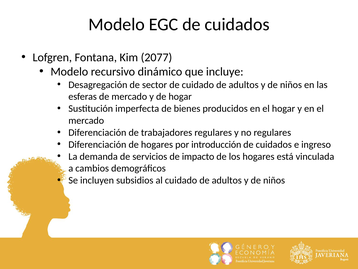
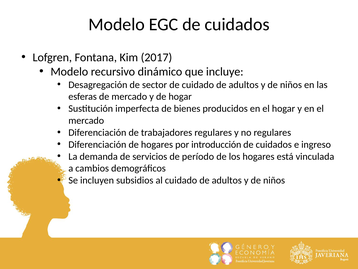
2077: 2077 -> 2017
impacto: impacto -> período
